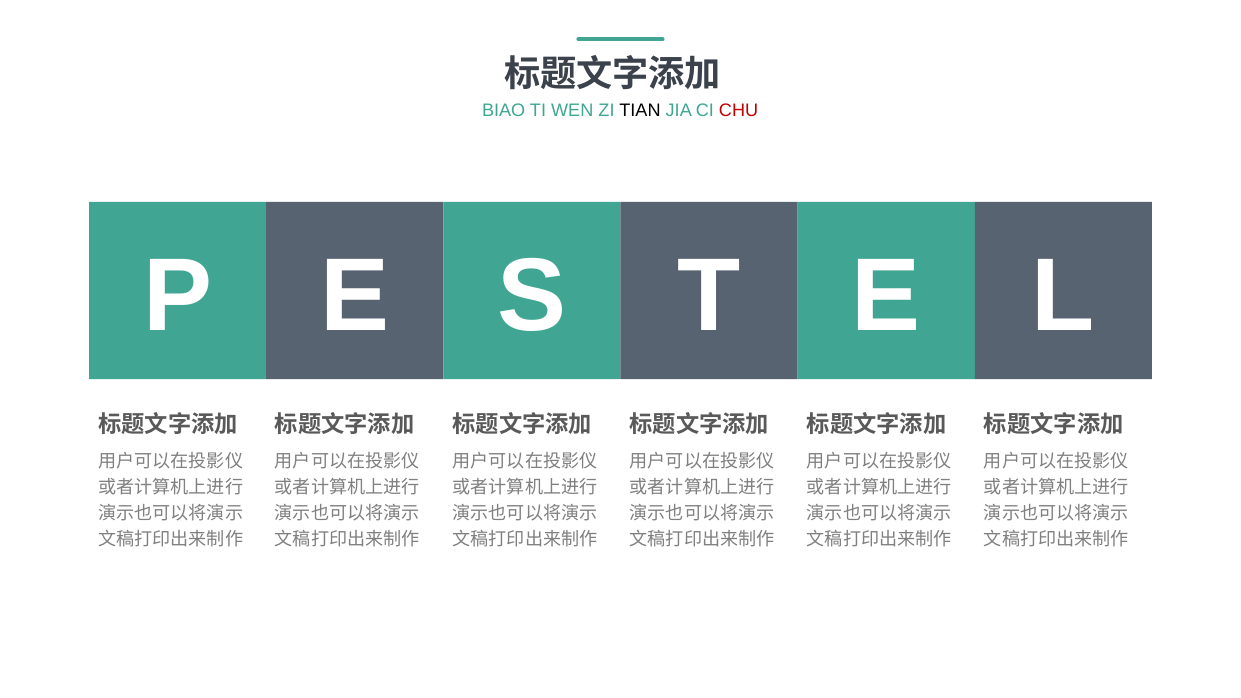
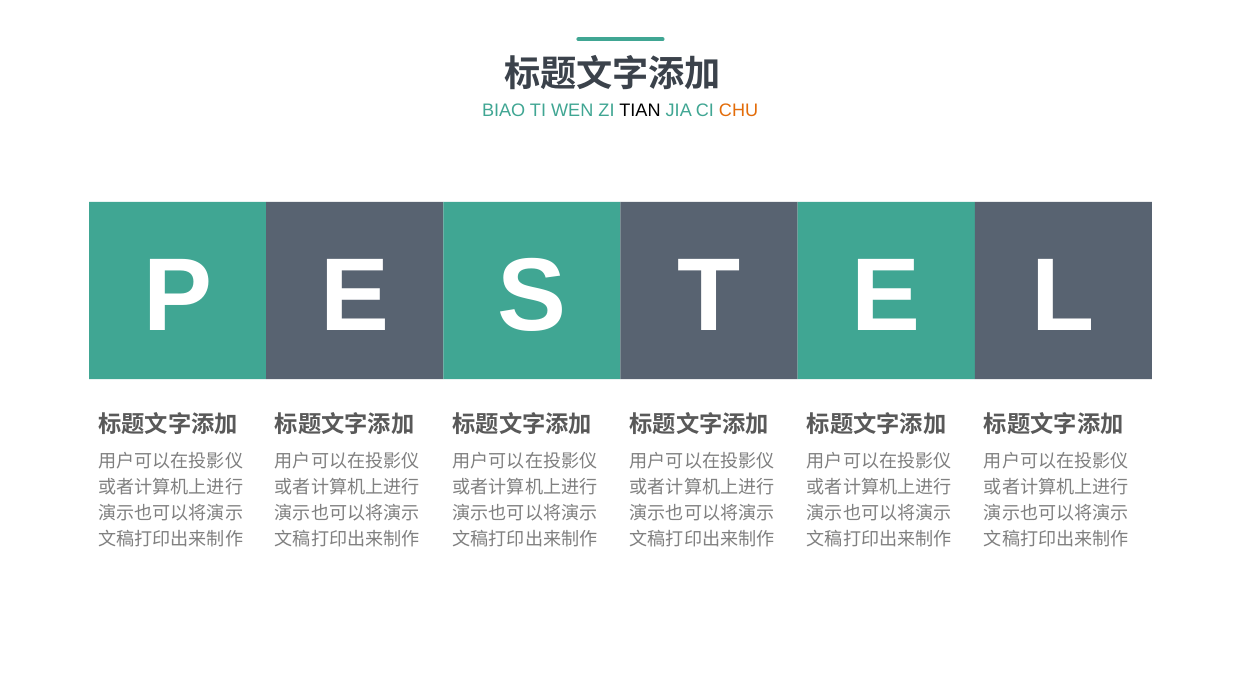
CHU colour: red -> orange
